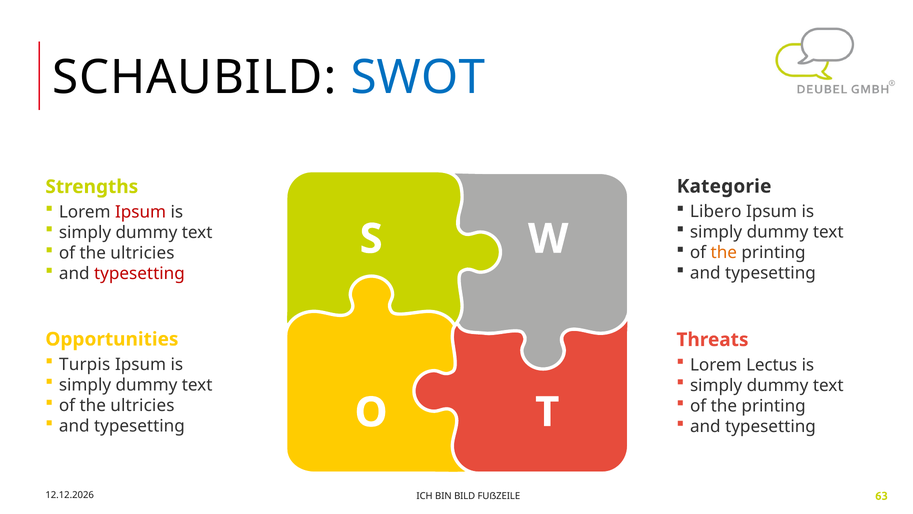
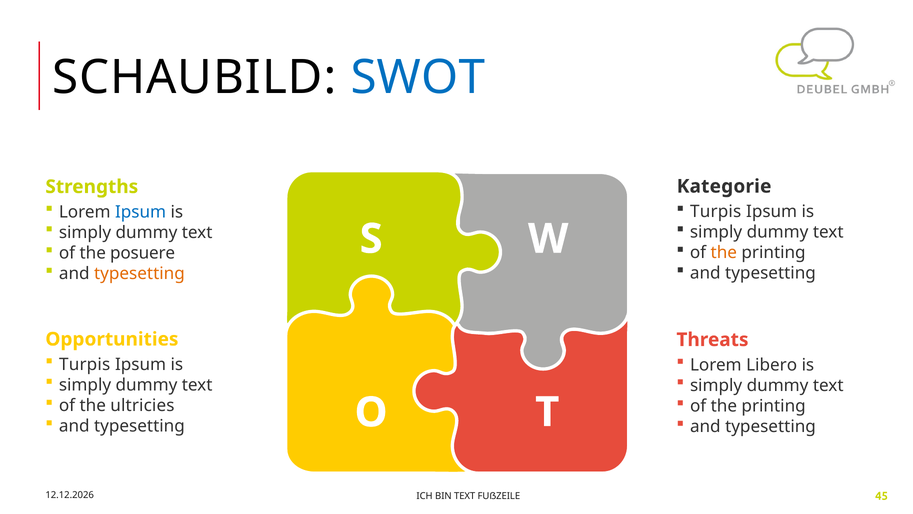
Libero at (716, 211): Libero -> Turpis
Ipsum at (141, 212) colour: red -> blue
ultricies at (142, 253): ultricies -> posuere
typesetting at (139, 273) colour: red -> orange
Lectus: Lectus -> Libero
63: 63 -> 45
BIN BILD: BILD -> TEXT
